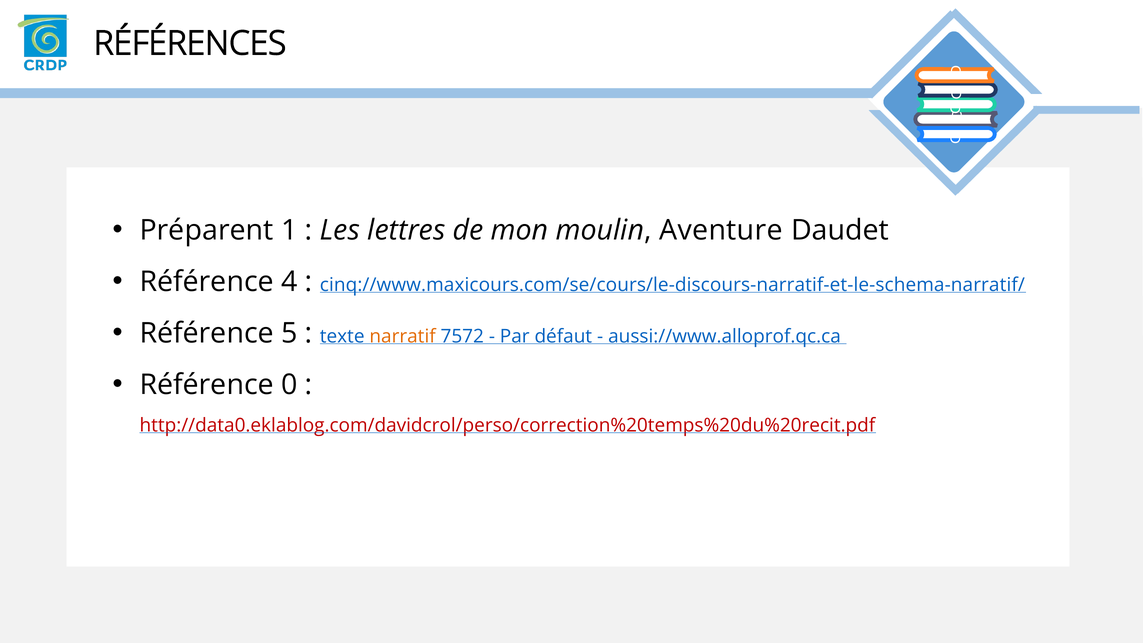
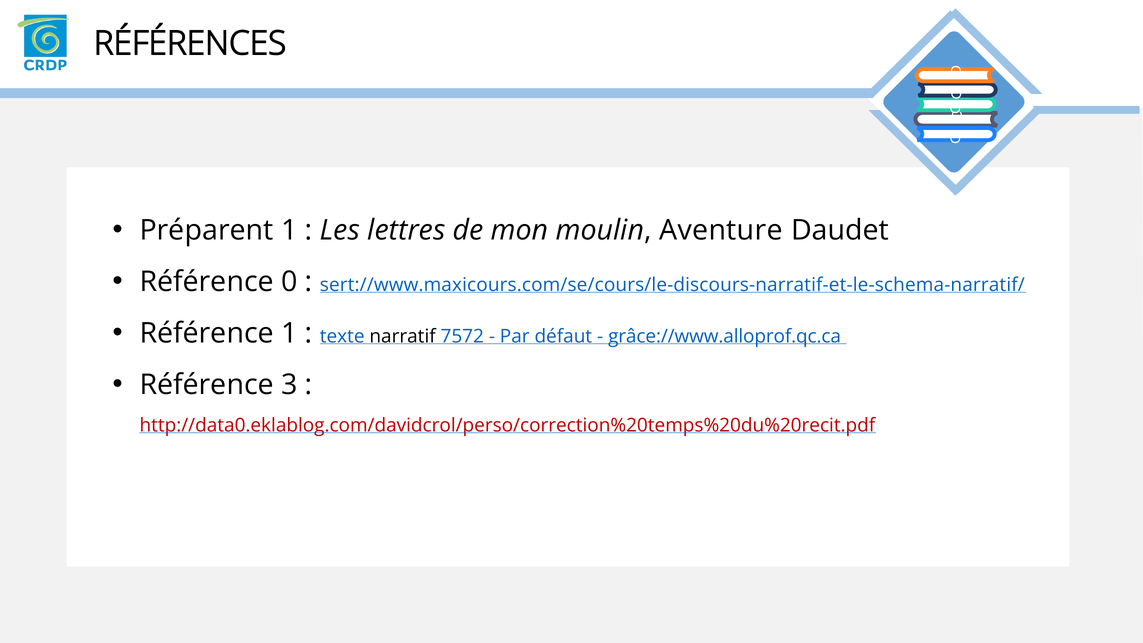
4: 4 -> 0
cinq://www.maxicours.com/se/cours/le-discours-narratif-et-le-schema-narratif/: cinq://www.maxicours.com/se/cours/le-discours-narratif-et-le-schema-narratif/ -> sert://www.maxicours.com/se/cours/le-discours-narratif-et-le-schema-narratif/
Référence 5: 5 -> 1
narratif colour: orange -> black
aussi://www.alloprof.qc.ca: aussi://www.alloprof.qc.ca -> grâce://www.alloprof.qc.ca
0: 0 -> 3
